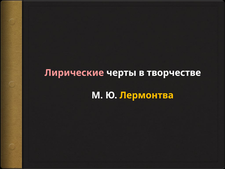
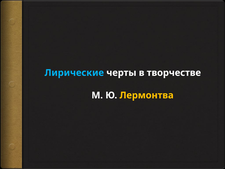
Лирические colour: pink -> light blue
